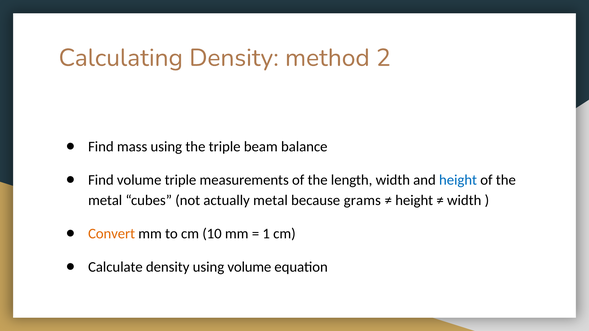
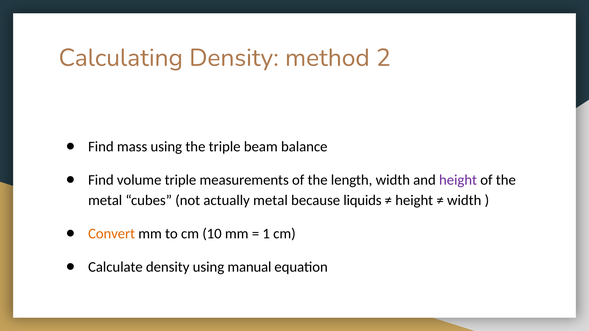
height at (458, 180) colour: blue -> purple
grams: grams -> liquids
using volume: volume -> manual
